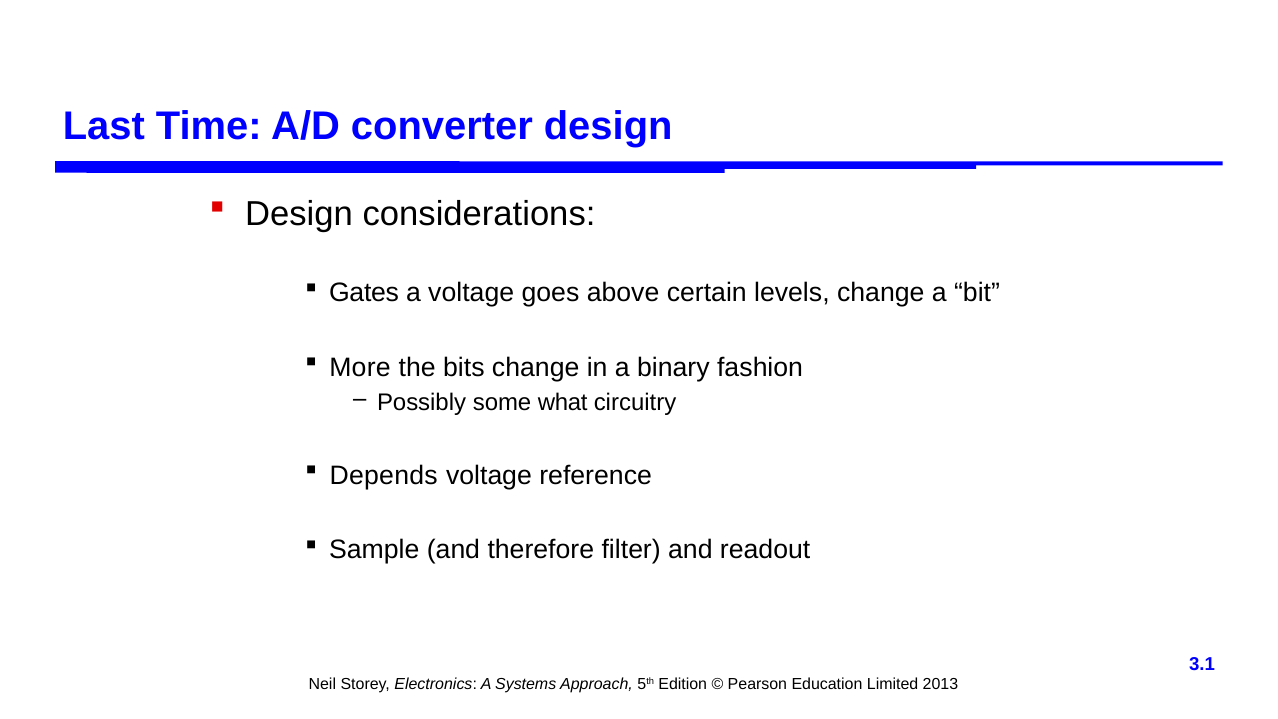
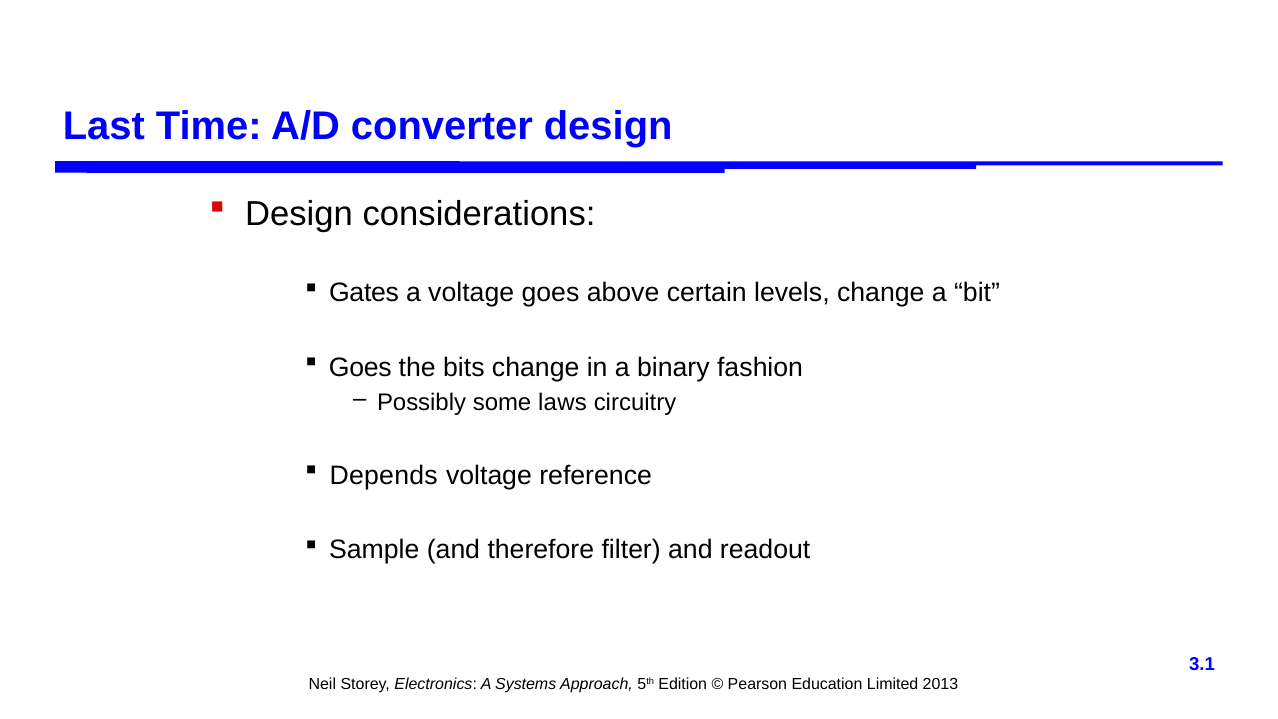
More at (360, 367): More -> Goes
what: what -> laws
